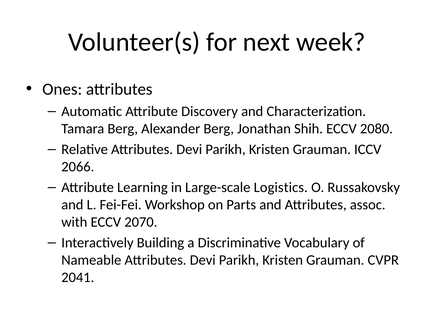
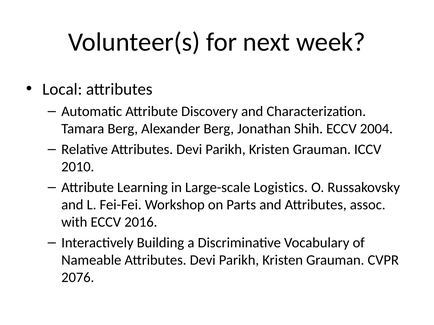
Ones: Ones -> Local
2080: 2080 -> 2004
2066: 2066 -> 2010
2070: 2070 -> 2016
2041: 2041 -> 2076
